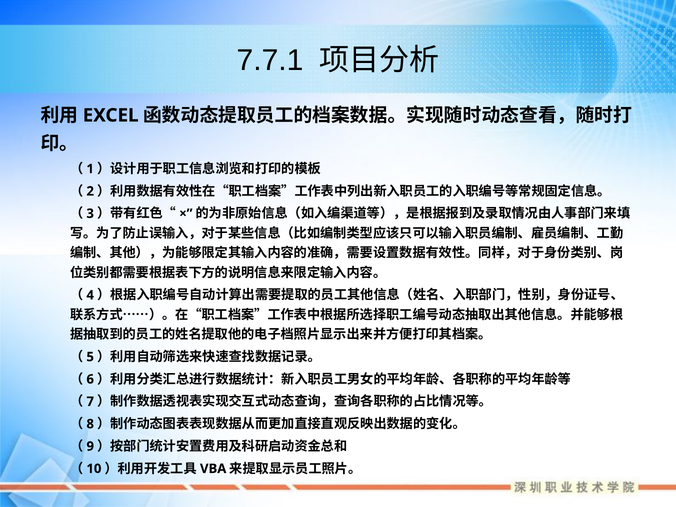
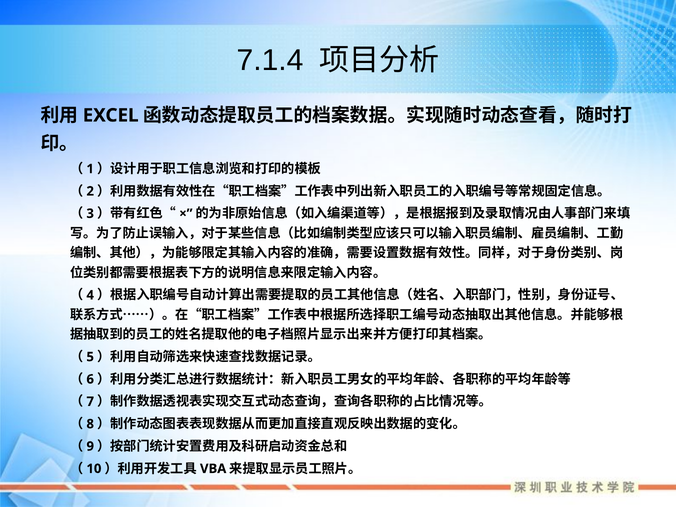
7.7.1: 7.7.1 -> 7.1.4
